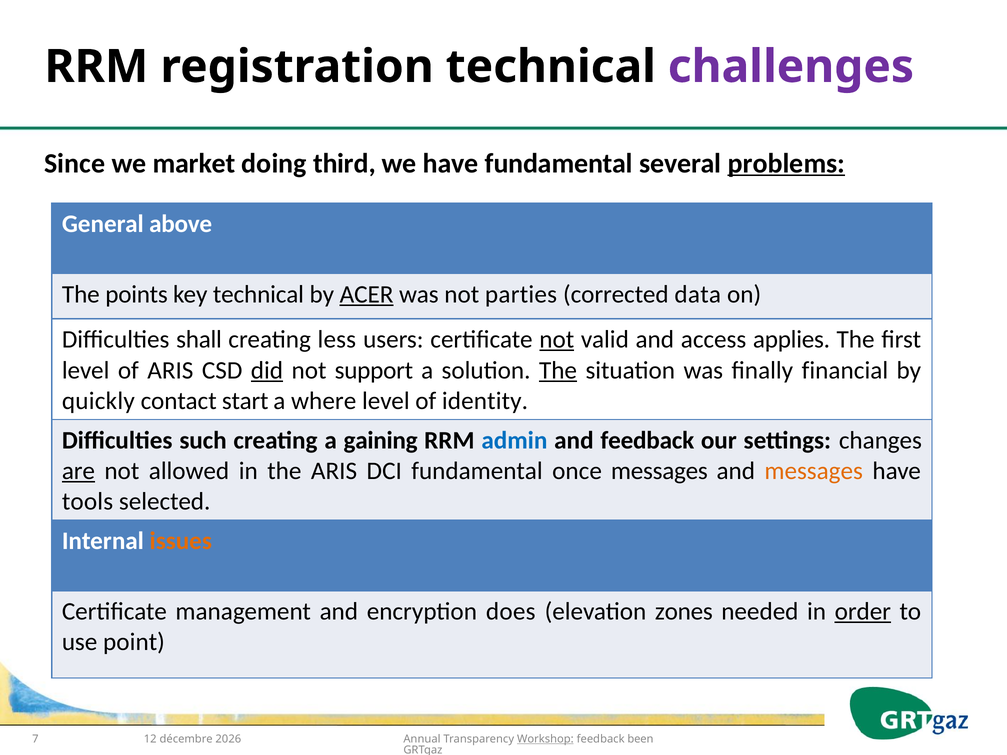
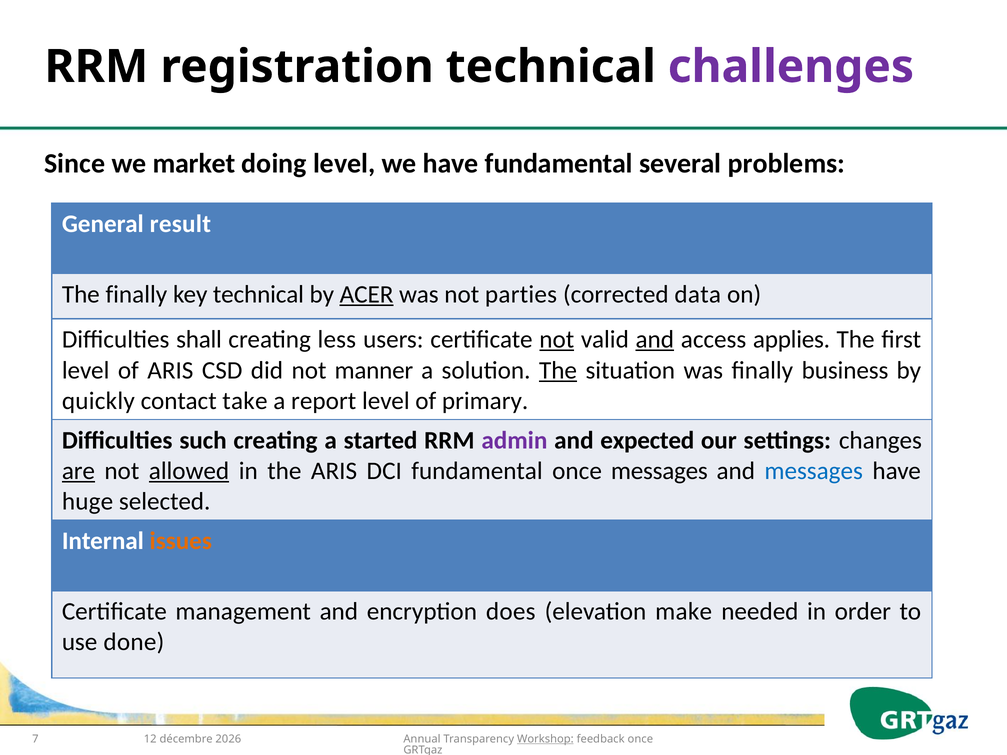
doing third: third -> level
problems underline: present -> none
above: above -> result
The points: points -> finally
and at (655, 340) underline: none -> present
did underline: present -> none
support: support -> manner
financial: financial -> business
start: start -> take
where: where -> report
identity: identity -> primary
gaining: gaining -> started
admin colour: blue -> purple
and feedback: feedback -> expected
allowed underline: none -> present
messages at (814, 471) colour: orange -> blue
tools: tools -> huge
zones: zones -> make
order underline: present -> none
point: point -> done
feedback been: been -> once
